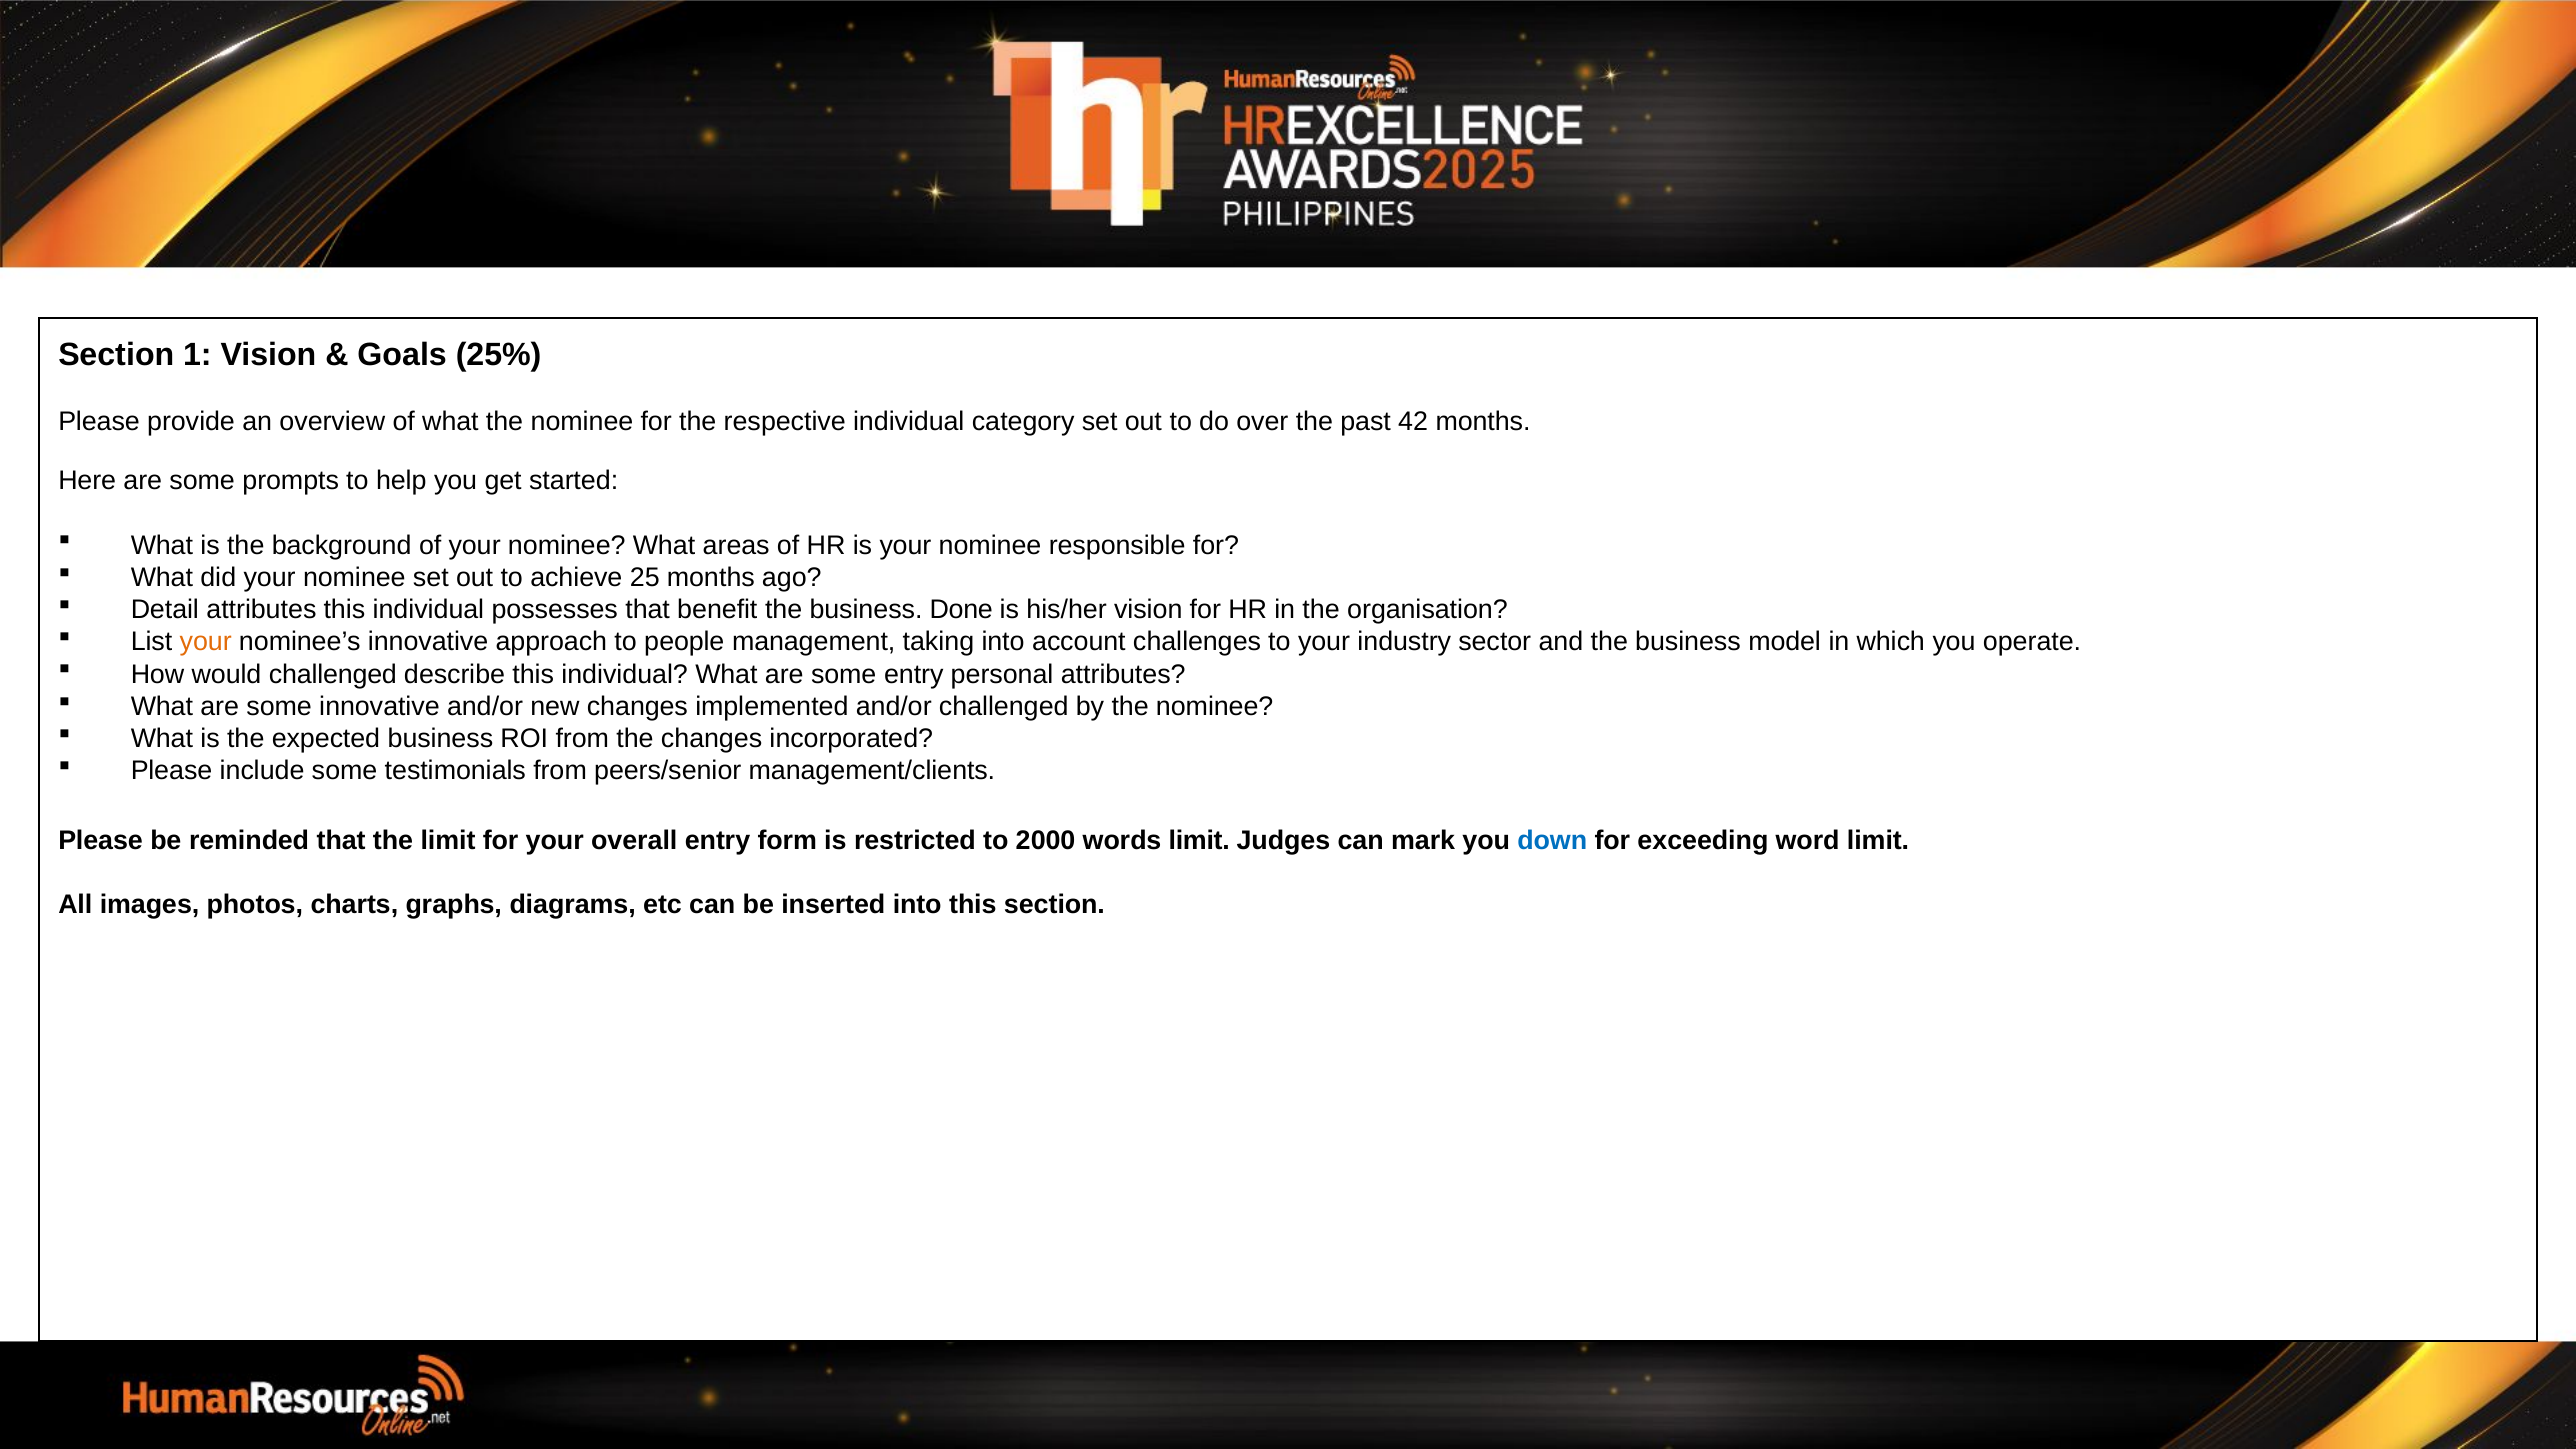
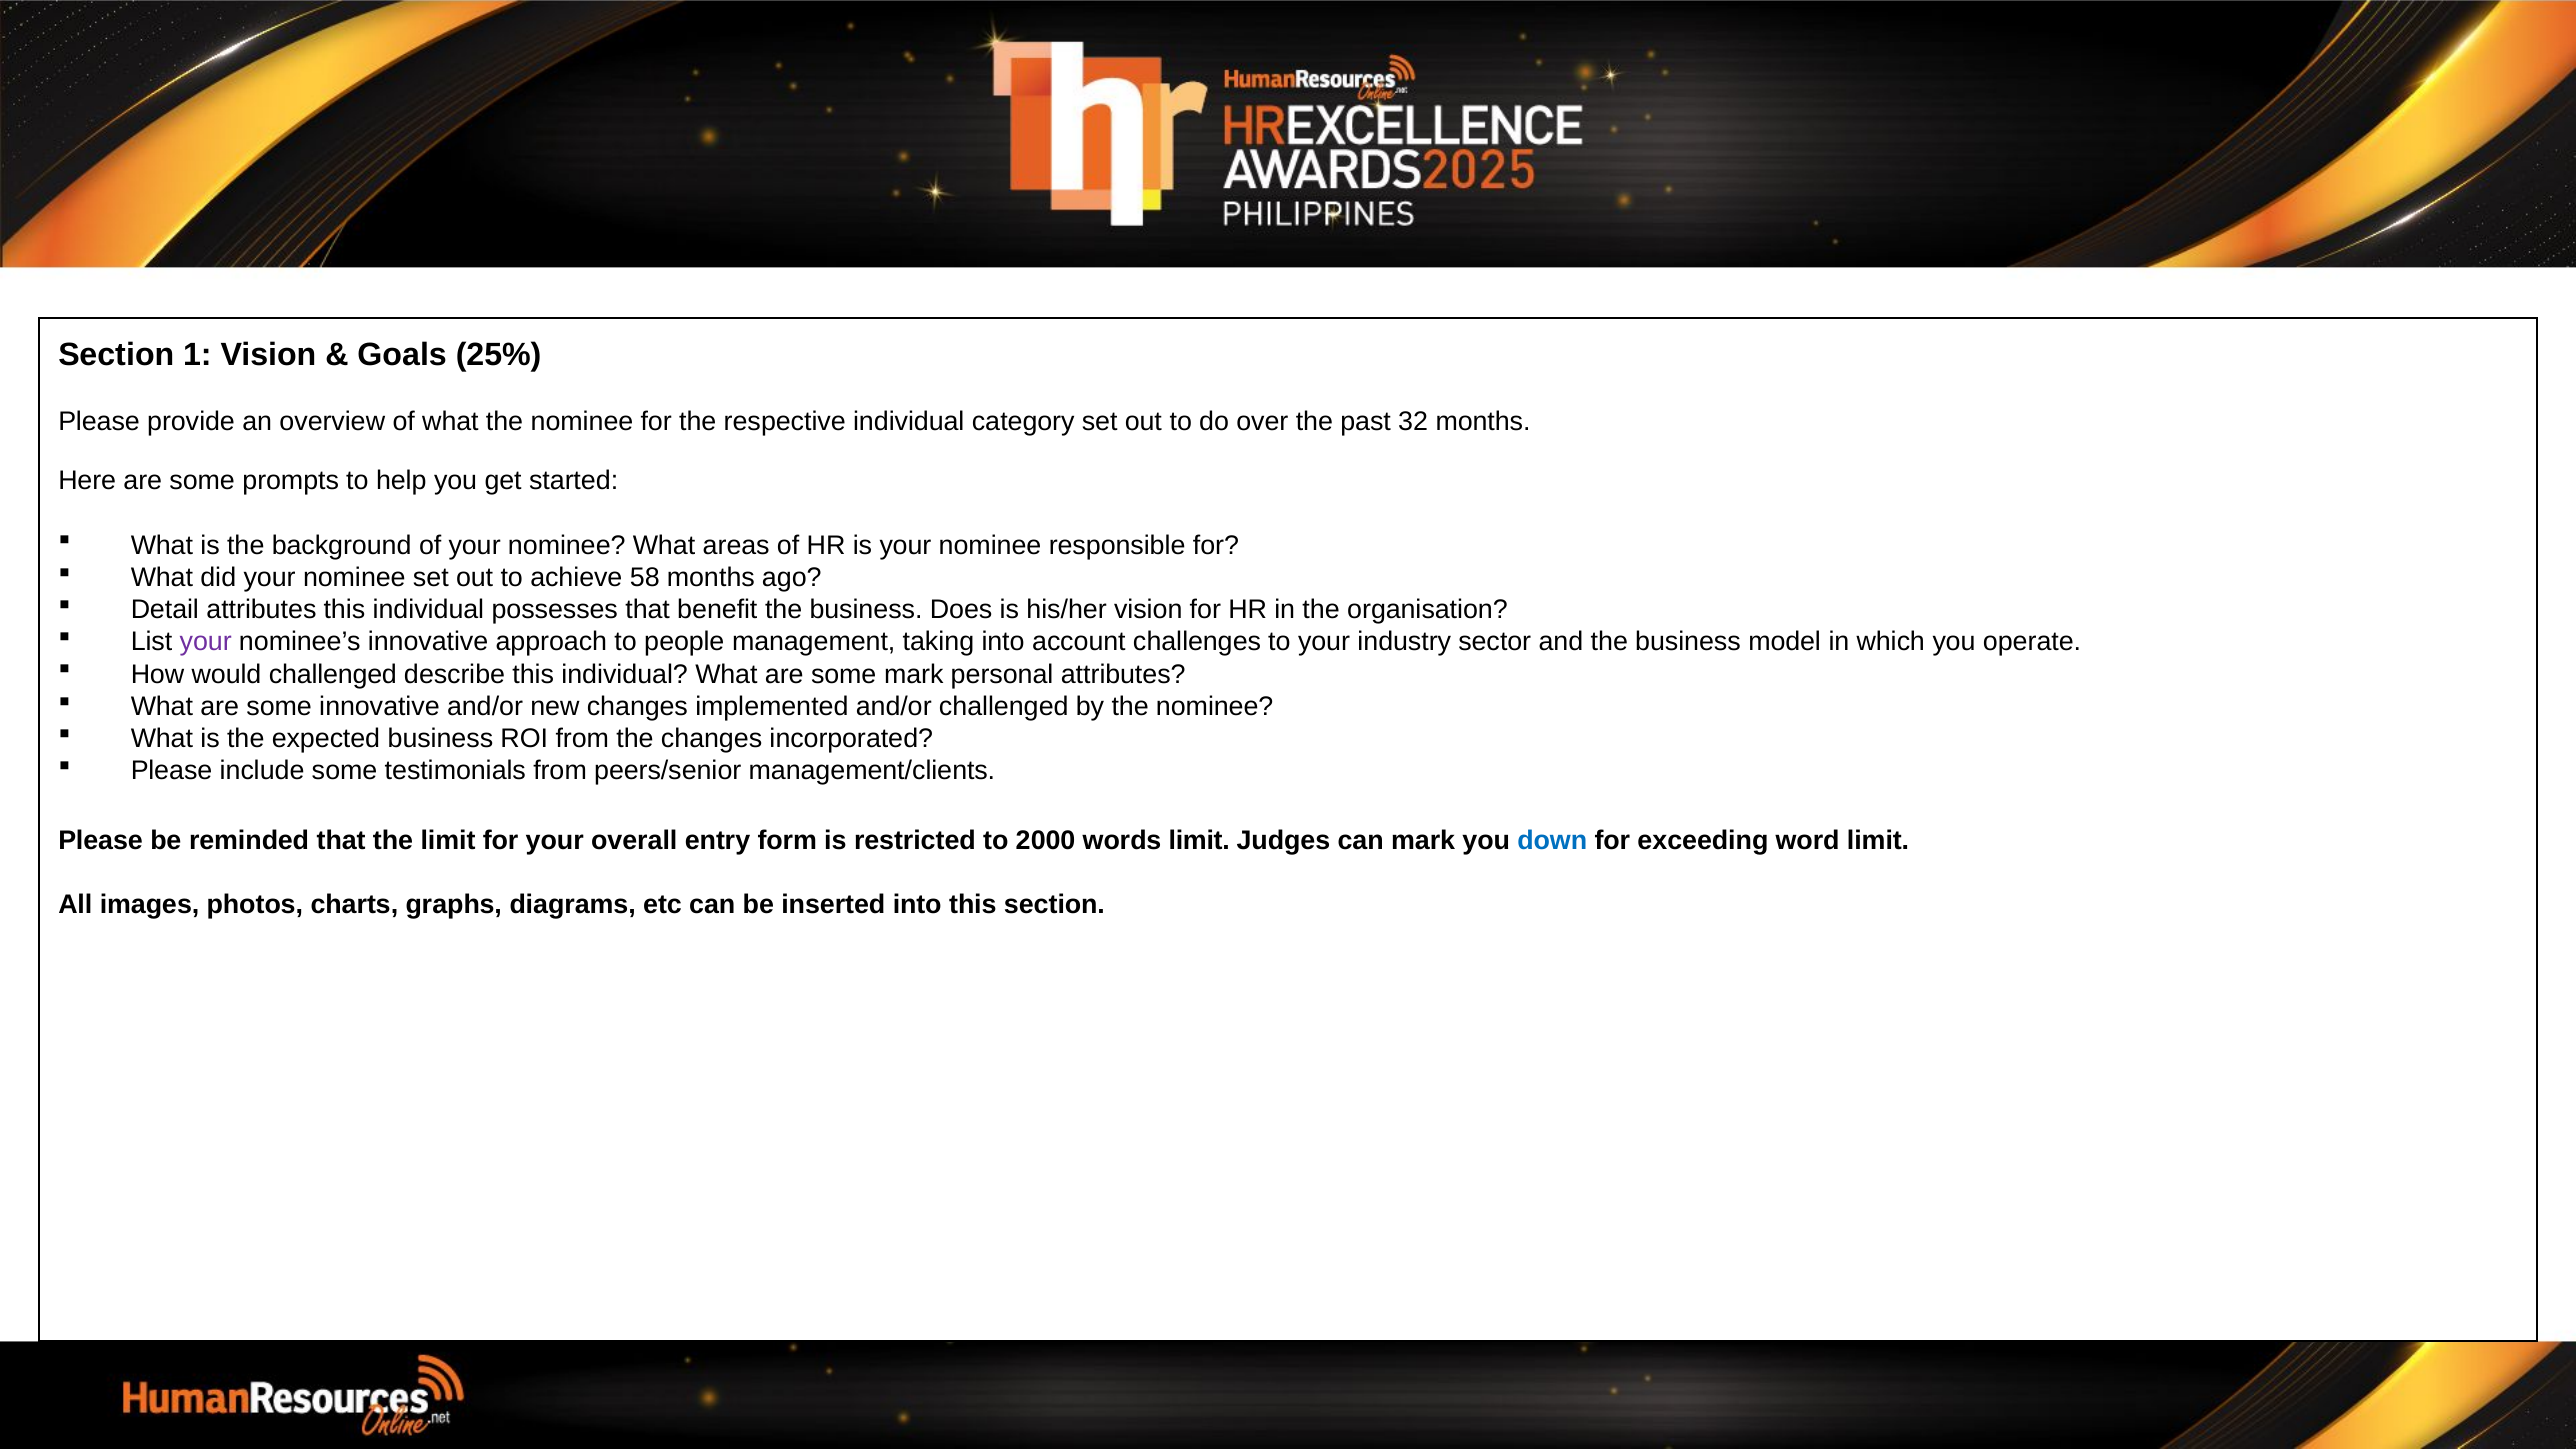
42: 42 -> 32
25: 25 -> 58
Done: Done -> Does
your at (206, 642) colour: orange -> purple
some entry: entry -> mark
